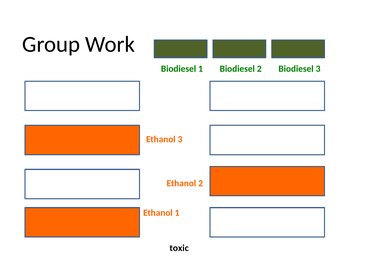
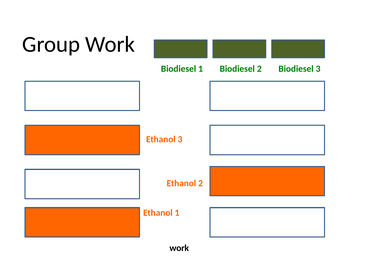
toxic at (179, 248): toxic -> work
